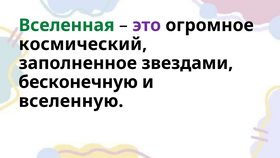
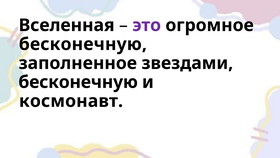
Вселенная colour: green -> black
космический at (83, 44): космический -> бесконечную
вселенную: вселенную -> космонавт
